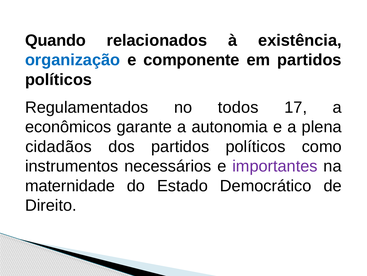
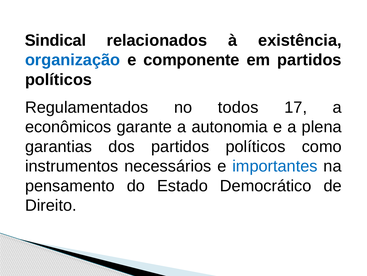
Quando: Quando -> Sindical
cidadãos: cidadãos -> garantias
importantes colour: purple -> blue
maternidade: maternidade -> pensamento
